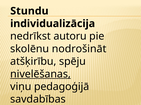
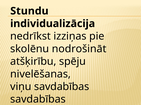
autoru: autoru -> izziņas
nivelēšanas underline: present -> none
viņu pedagoģijā: pedagoģijā -> savdabības
